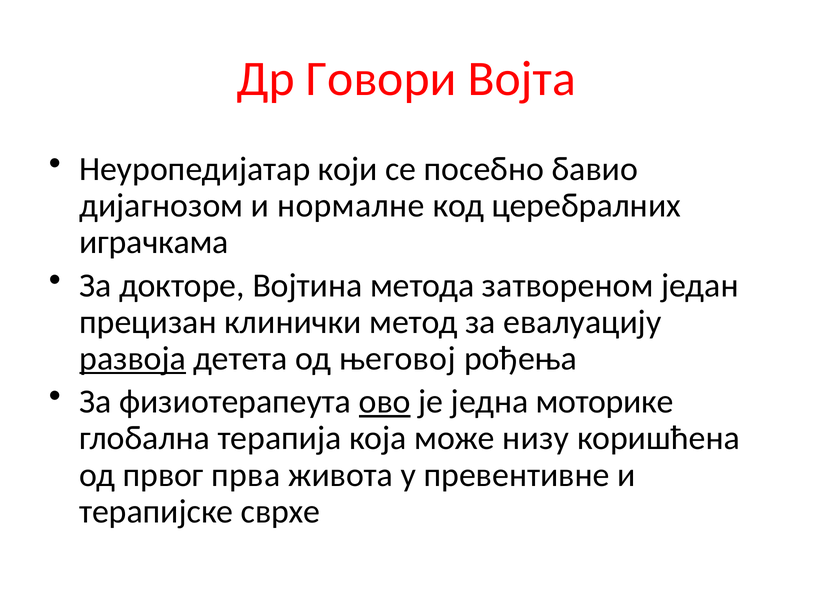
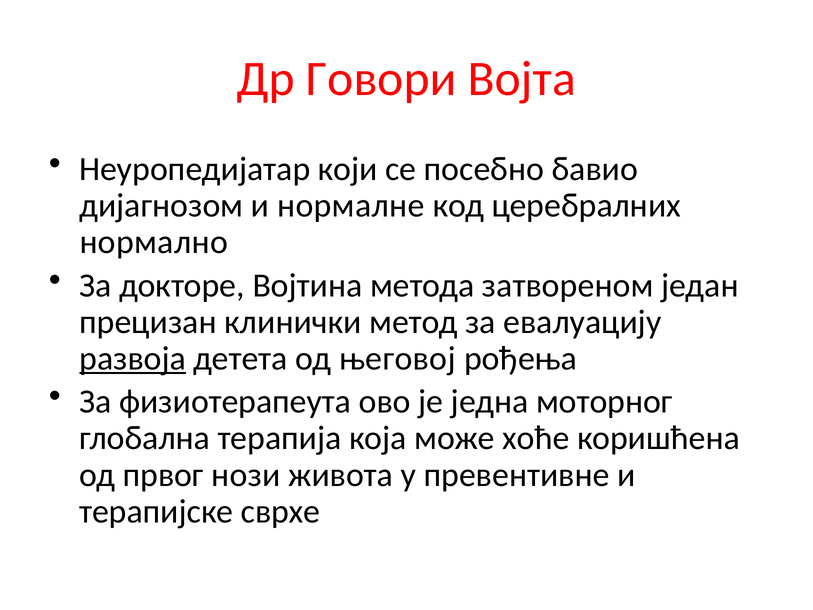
играчкама: играчкама -> нормално
ово underline: present -> none
моторике: моторике -> моторног
низу: низу -> хоће
прва: прва -> нози
